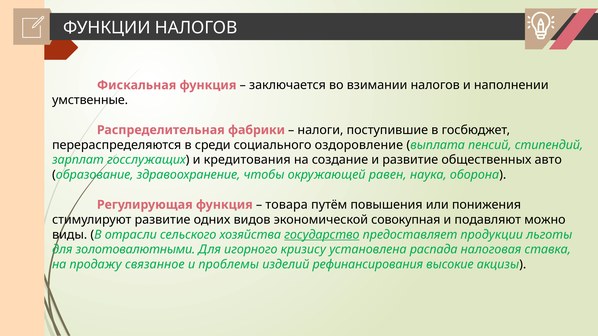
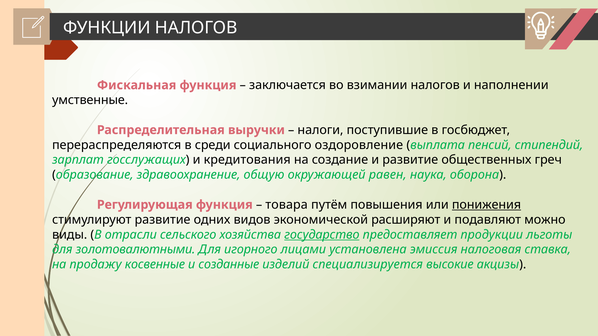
фабрики: фабрики -> выручки
авто: авто -> греч
чтобы: чтобы -> общую
понижения underline: none -> present
совокупная: совокупная -> расширяют
кризису: кризису -> лицами
распада: распада -> эмиссия
связанное: связанное -> косвенные
проблемы: проблемы -> созданные
рефинансирования: рефинансирования -> специализируется
